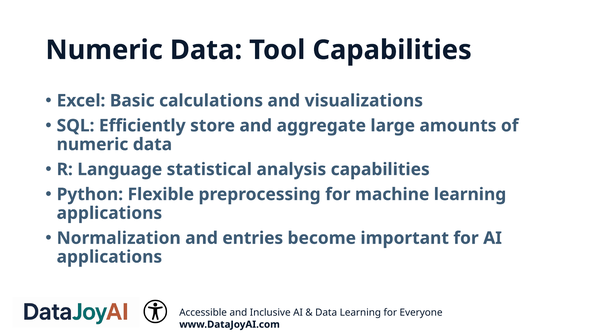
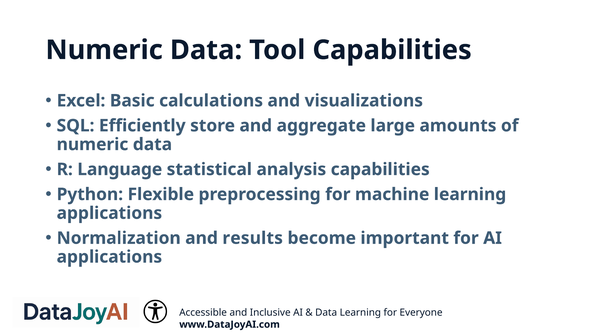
entries: entries -> results
